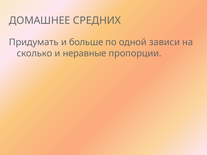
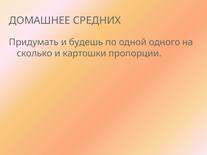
больше: больше -> будешь
зависи: зависи -> одного
неравные: неравные -> картошки
